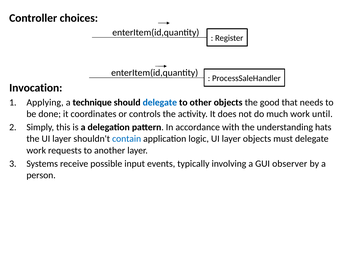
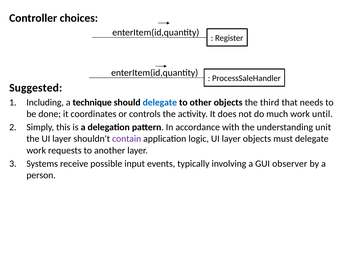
Invocation: Invocation -> Suggested
Applying: Applying -> Including
good: good -> third
hats: hats -> unit
contain colour: blue -> purple
